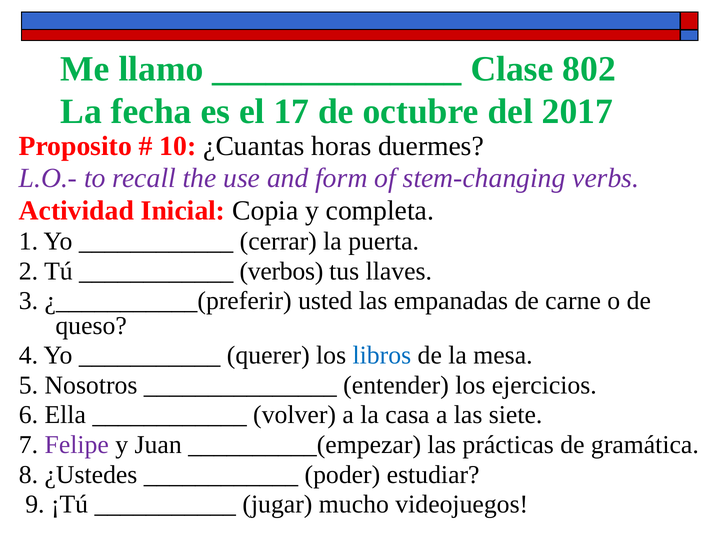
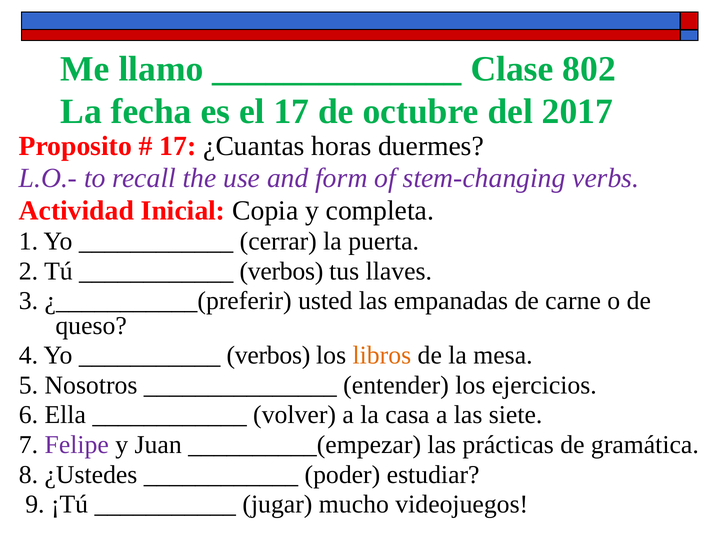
10 at (178, 146): 10 -> 17
querer at (268, 355): querer -> verbos
libros colour: blue -> orange
